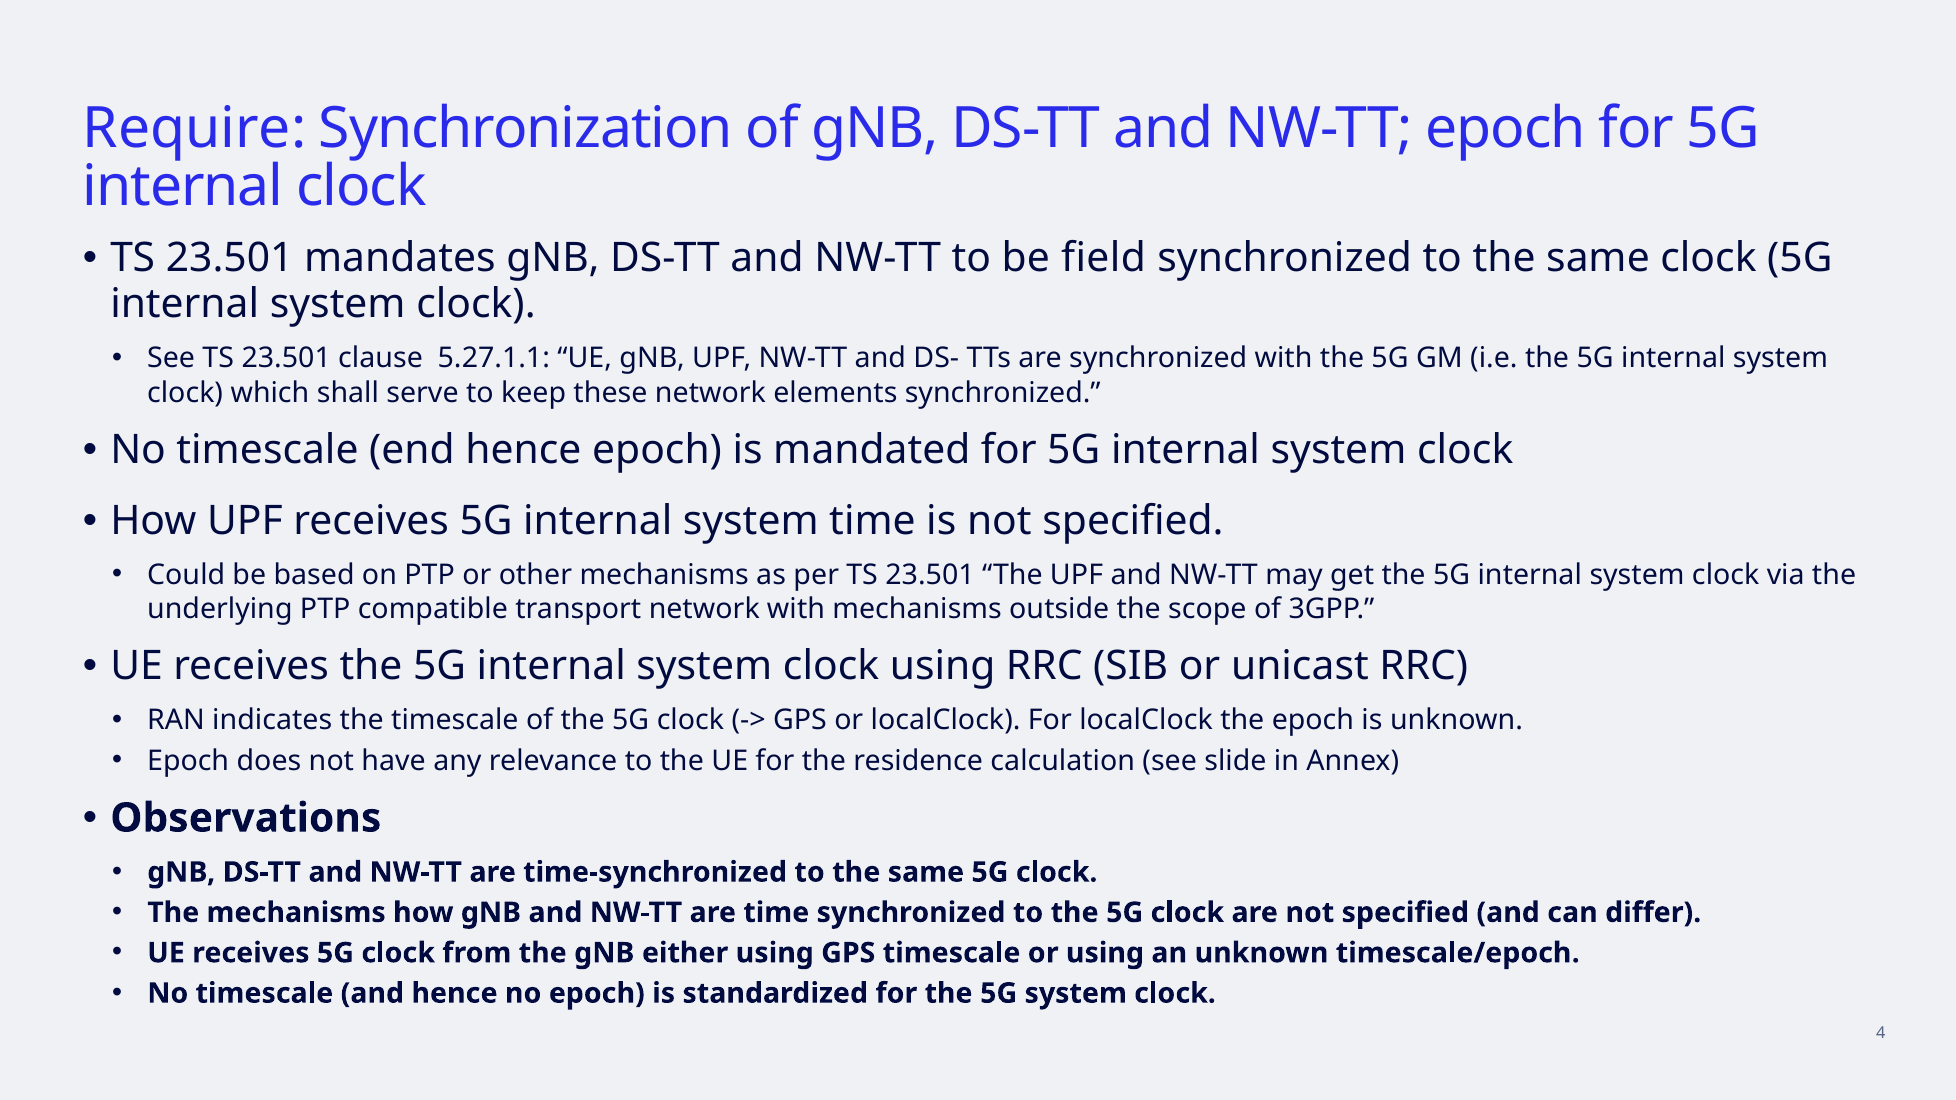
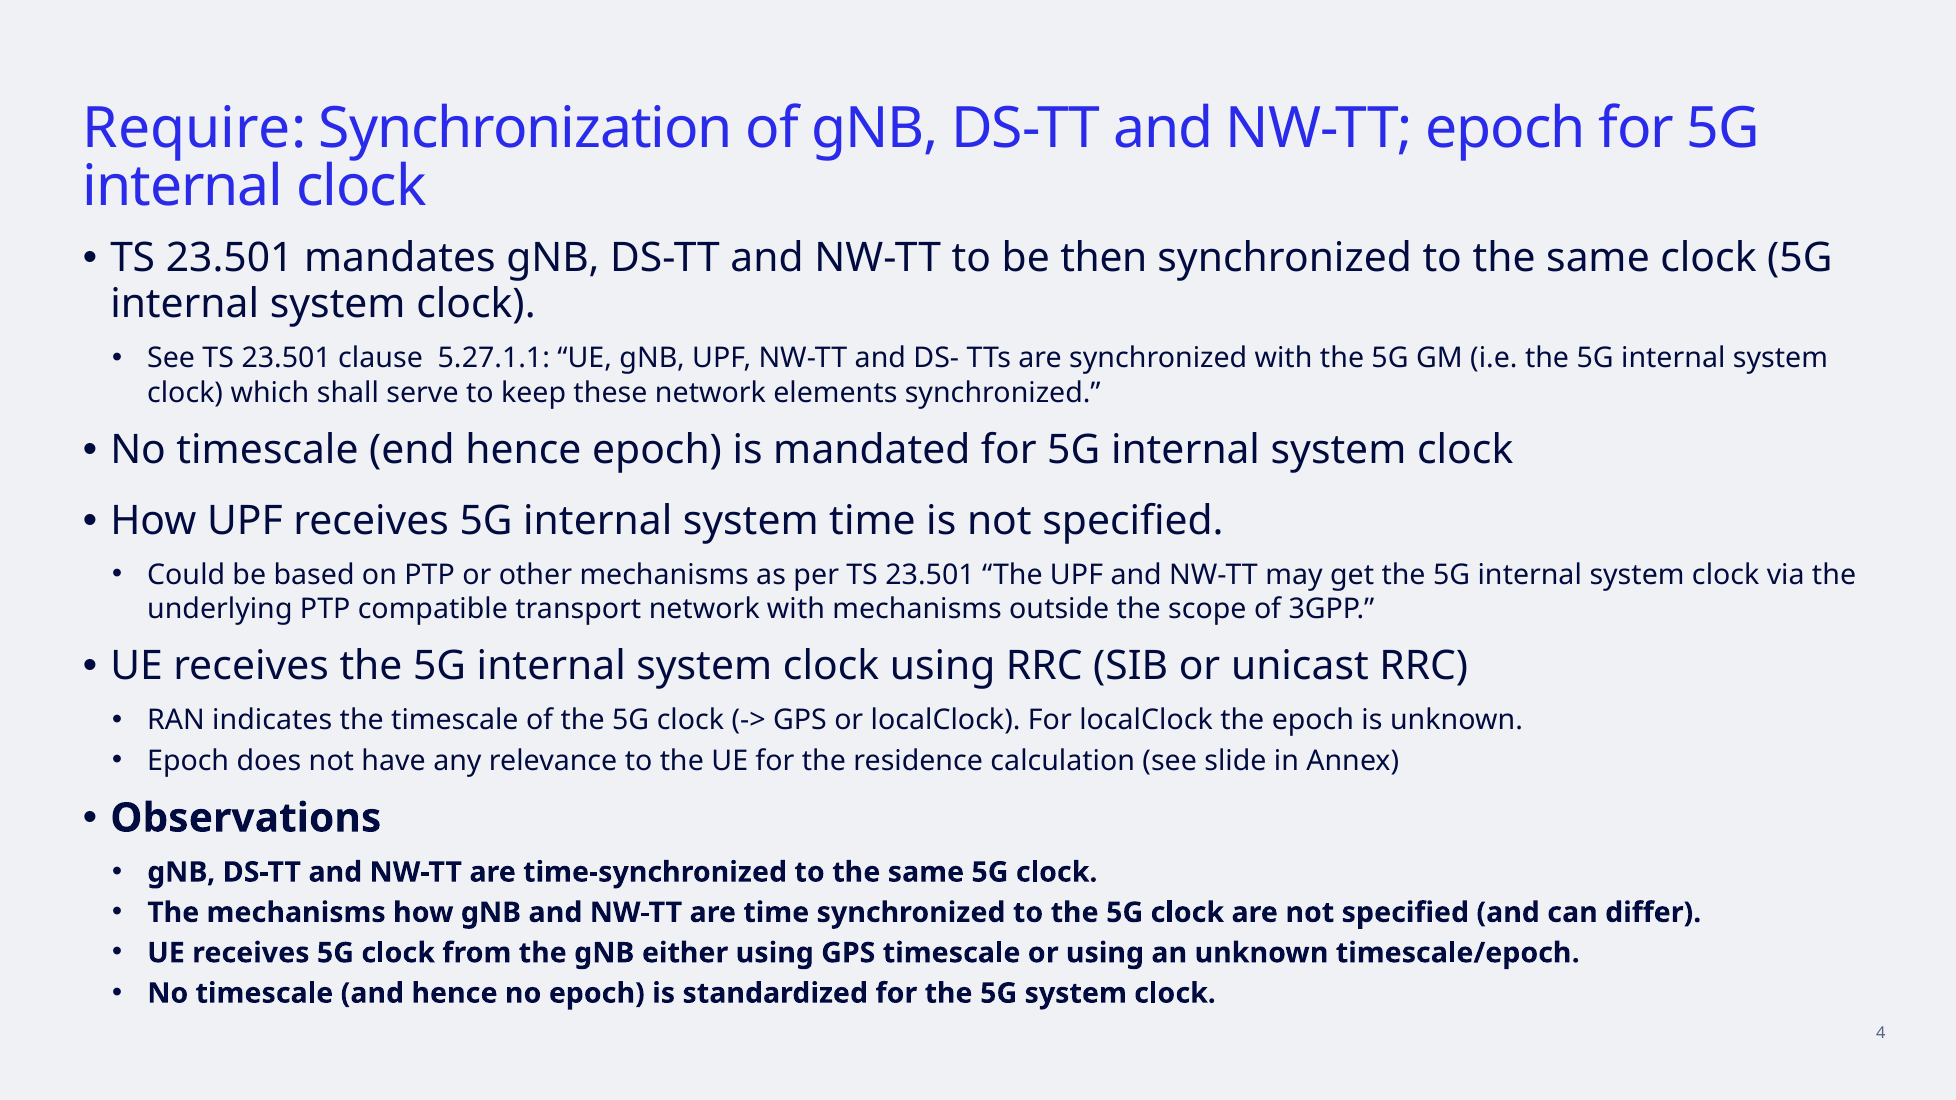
field: field -> then
